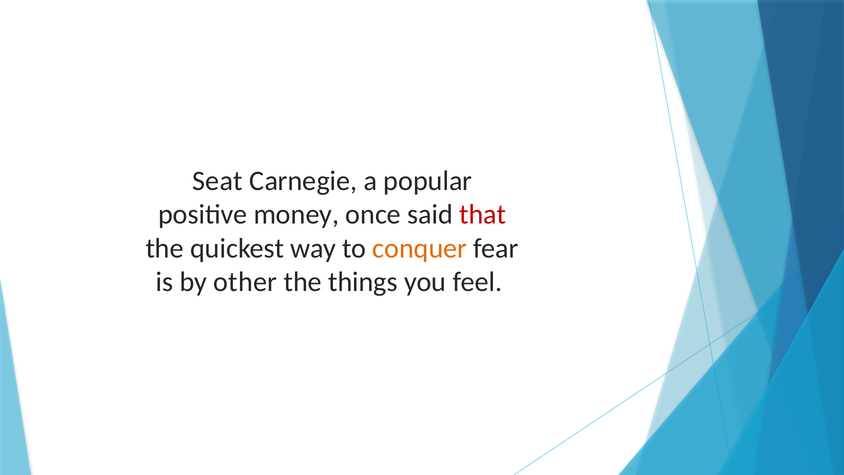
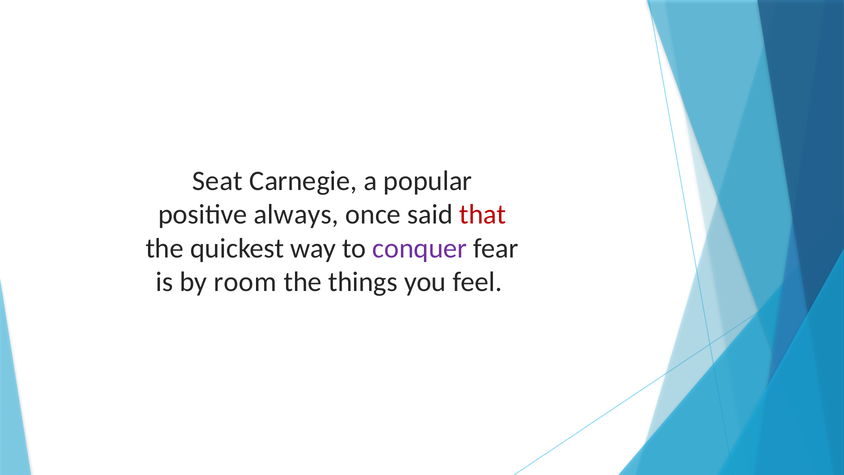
money: money -> always
conquer colour: orange -> purple
other: other -> room
